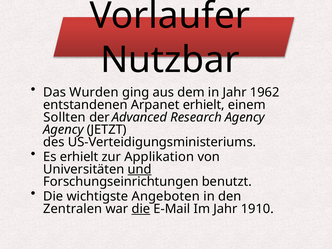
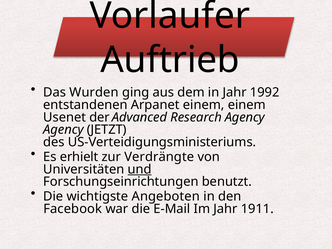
Nutzbar: Nutzbar -> Auftrieb
1962: 1962 -> 1992
Arpanet erhielt: erhielt -> einem
Sollten: Sollten -> Usenet
Applikation: Applikation -> Verdrängte
Zentralen: Zentralen -> Facebook
die at (141, 209) underline: present -> none
1910: 1910 -> 1911
